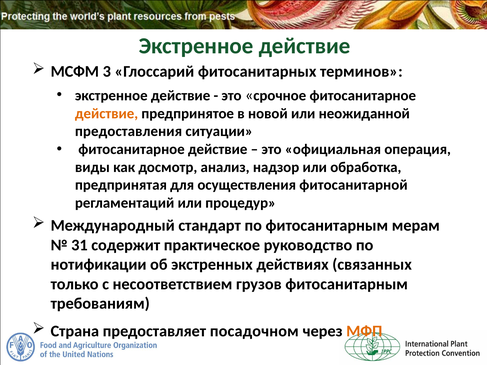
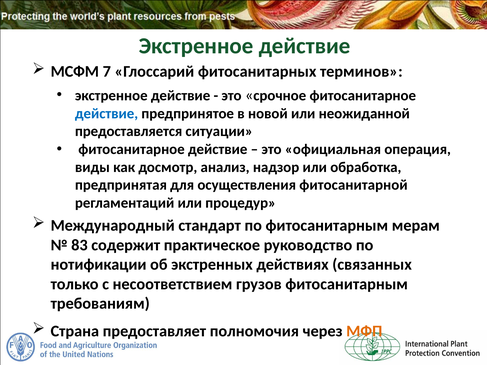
3: 3 -> 7
действие at (107, 114) colour: orange -> blue
предоставления: предоставления -> предоставляется
31: 31 -> 83
посадочном: посадочном -> полномочия
